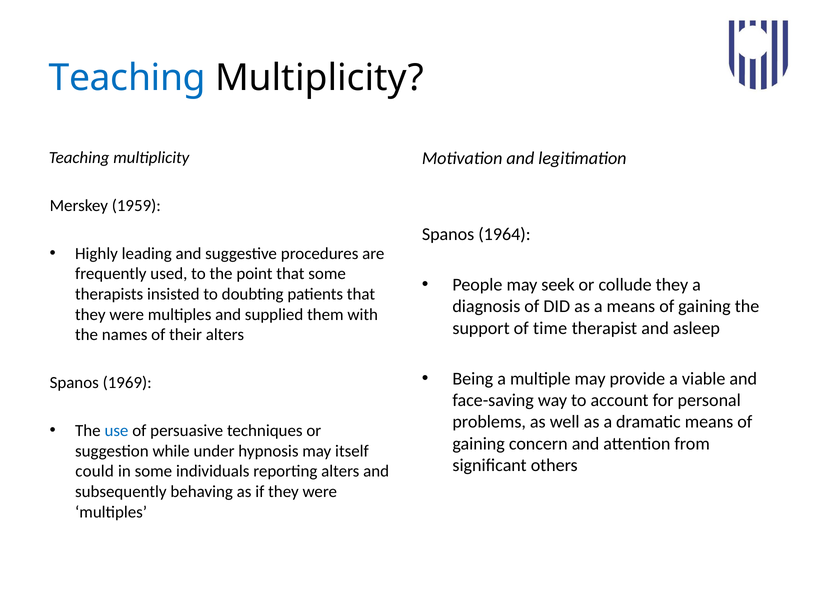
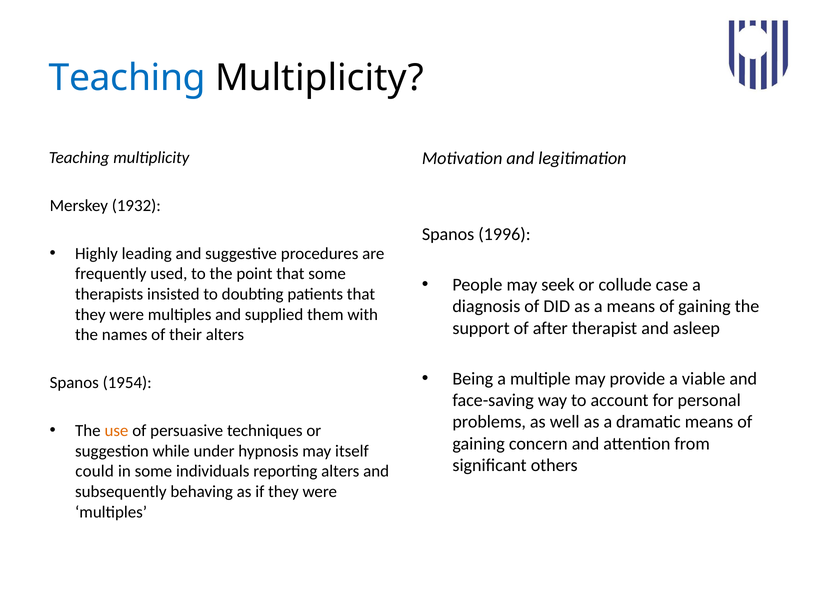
1959: 1959 -> 1932
1964: 1964 -> 1996
collude they: they -> case
time: time -> after
1969: 1969 -> 1954
use colour: blue -> orange
